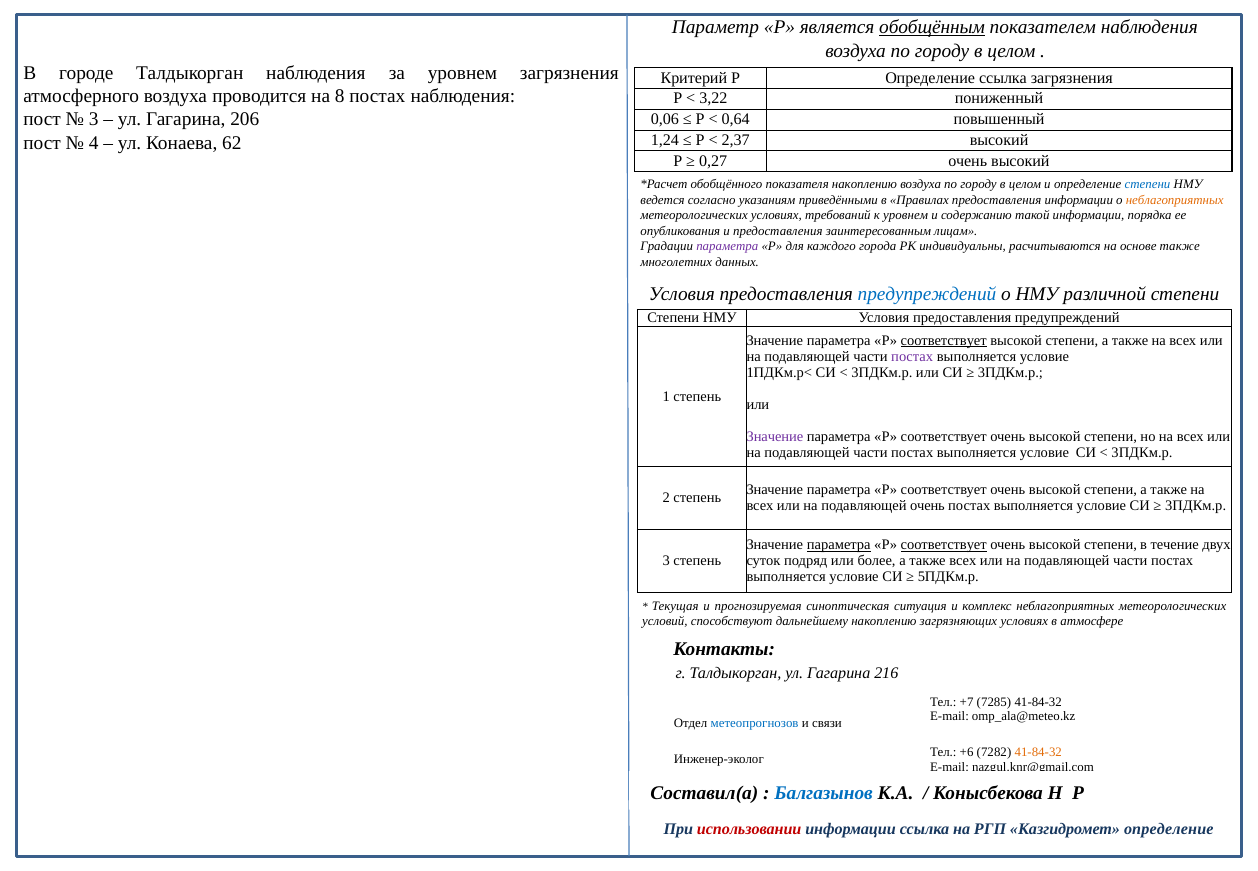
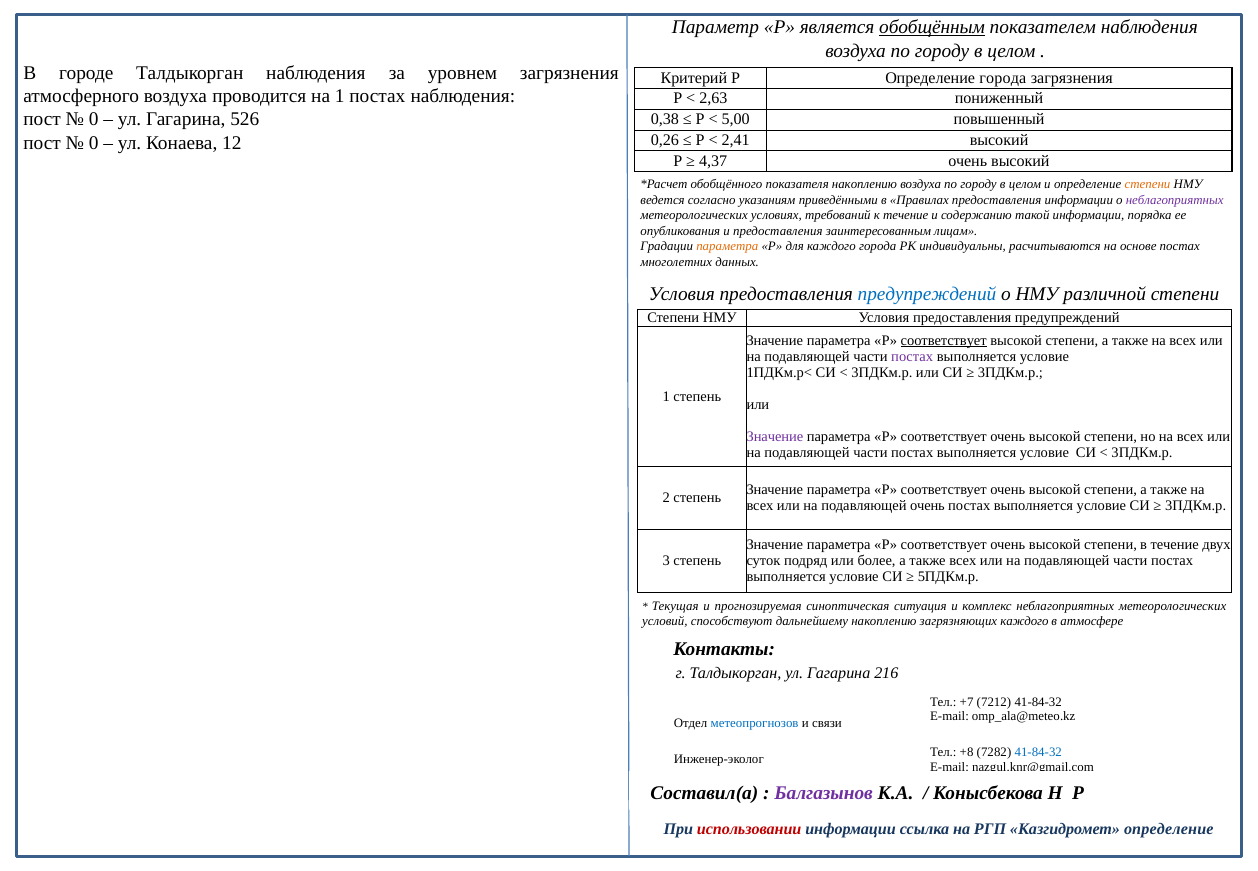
Определение ссылка: ссылка -> города
на 8: 8 -> 1
3,22: 3,22 -> 2,63
3 at (94, 120): 3 -> 0
206: 206 -> 526
0,06: 0,06 -> 0,38
0,64: 0,64 -> 5,00
1,24: 1,24 -> 0,26
2,37: 2,37 -> 2,41
4 at (94, 143): 4 -> 0
62: 62 -> 12
0,27: 0,27 -> 4,37
степени at (1147, 185) colour: blue -> orange
неблагоприятных at (1175, 200) colour: orange -> purple
к уровнем: уровнем -> течение
параметра at (727, 247) colour: purple -> orange
основе также: также -> постах
параметра at (839, 545) underline: present -> none
соответствует at (944, 545) underline: present -> none
загрязняющих условиях: условиях -> каждого
7285: 7285 -> 7212
+6: +6 -> +8
41-84-32 at (1038, 752) colour: orange -> blue
Балгазынов colour: blue -> purple
